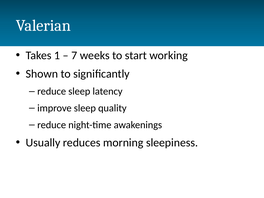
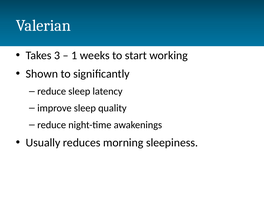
1: 1 -> 3
7: 7 -> 1
